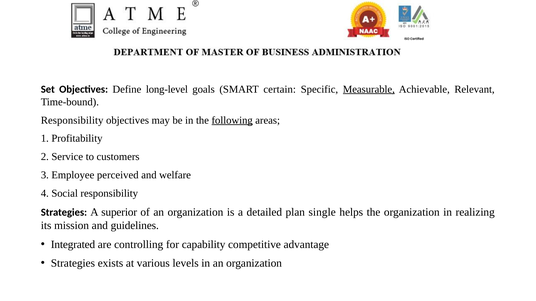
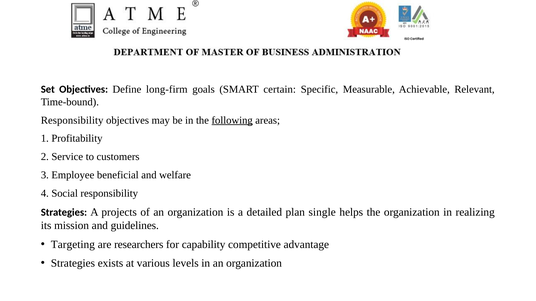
long-level: long-level -> long-firm
Measurable underline: present -> none
perceived: perceived -> beneficial
superior: superior -> projects
Integrated: Integrated -> Targeting
controlling: controlling -> researchers
